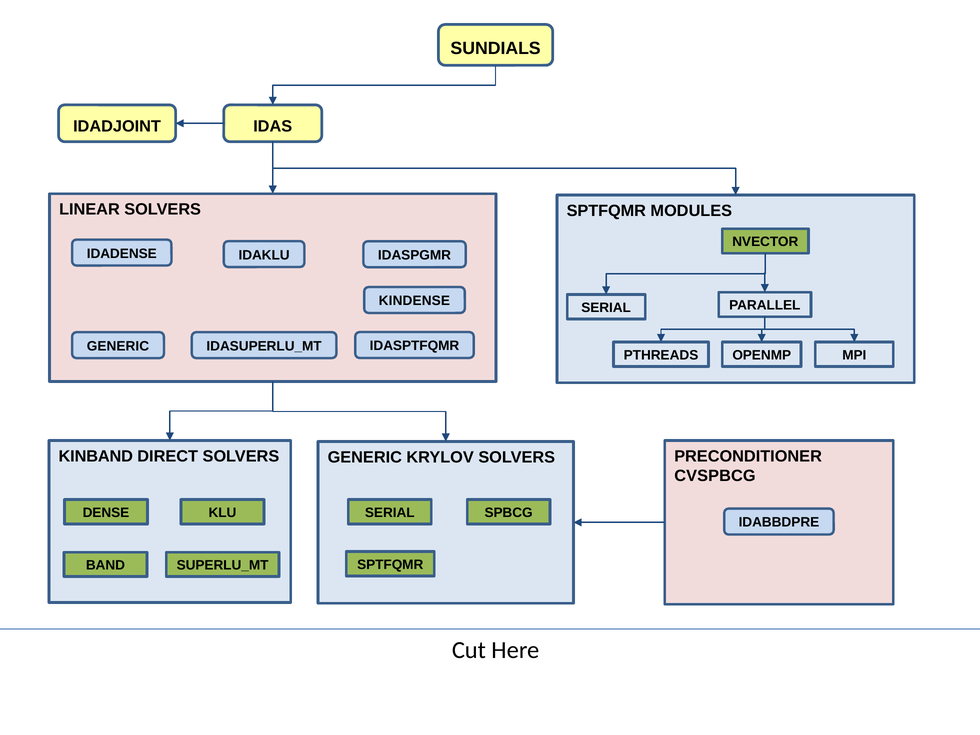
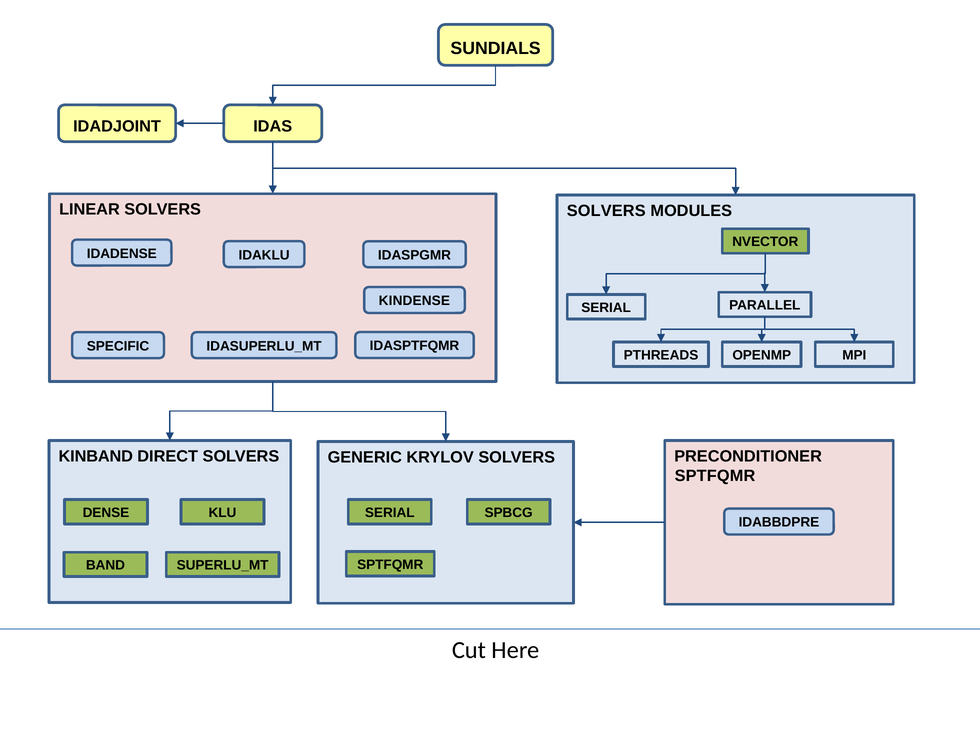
LINEAR SOLVERS SPTFQMR: SPTFQMR -> SOLVERS
GENERIC at (118, 346): GENERIC -> SPECIFIC
CVSPBCG at (715, 476): CVSPBCG -> SPTFQMR
